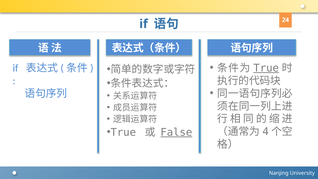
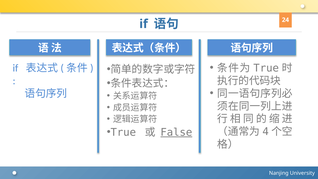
True at (266, 68) underline: present -> none
